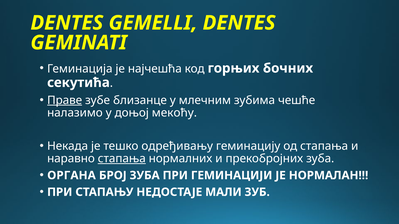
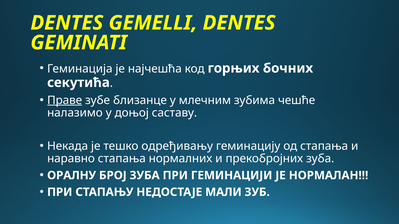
мекоћу: мекоћу -> саставу
стапања at (122, 159) underline: present -> none
ОРГАНА: ОРГАНА -> ОРАЛНУ
